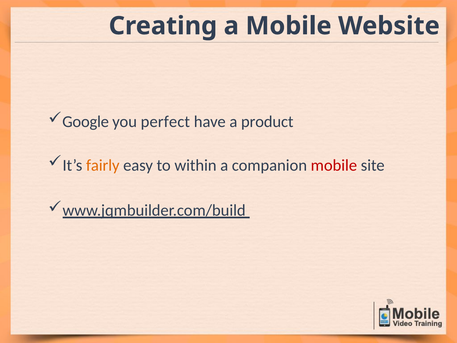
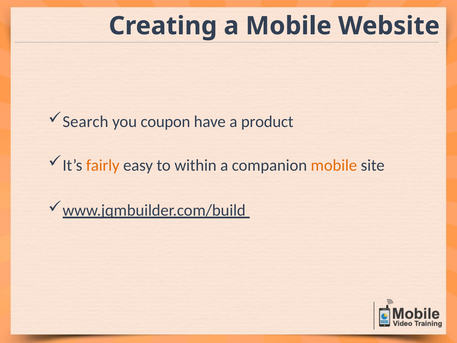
Google: Google -> Search
perfect: perfect -> coupon
mobile at (334, 165) colour: red -> orange
